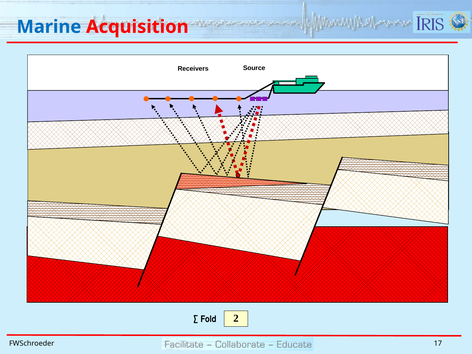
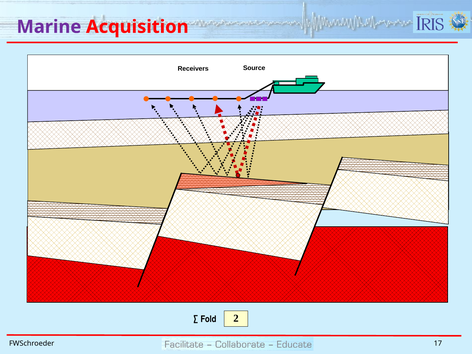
Marine colour: blue -> purple
